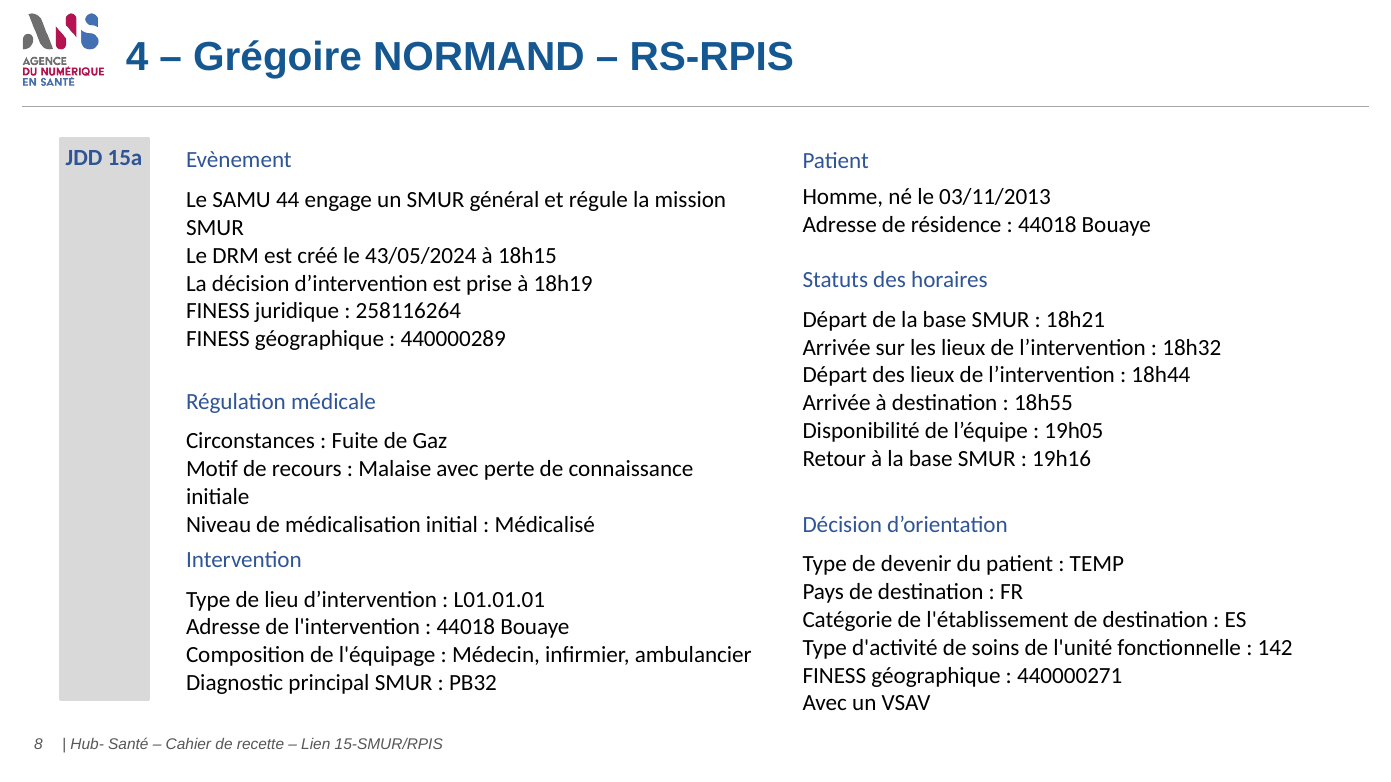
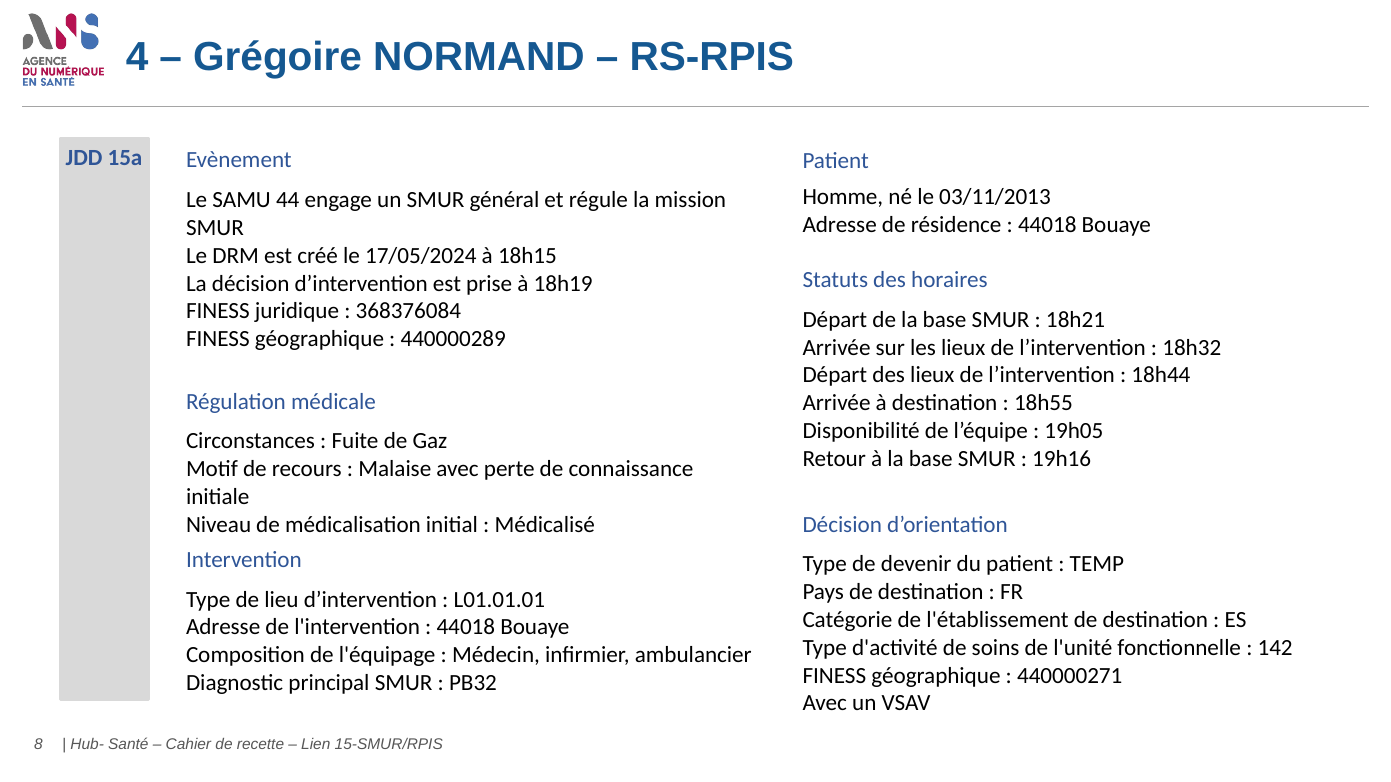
43/05/2024: 43/05/2024 -> 17/05/2024
258116264: 258116264 -> 368376084
